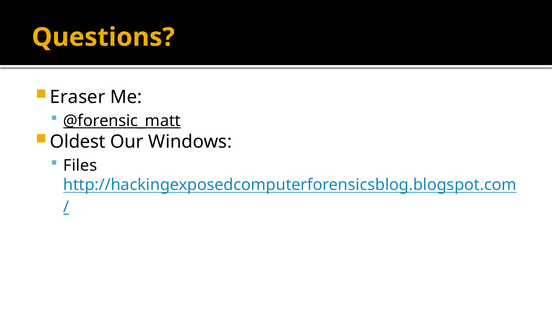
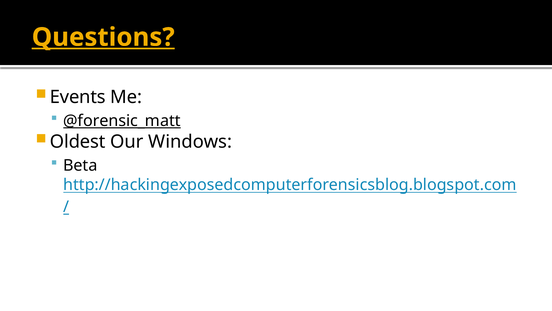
Questions underline: none -> present
Eraser: Eraser -> Events
Files: Files -> Beta
